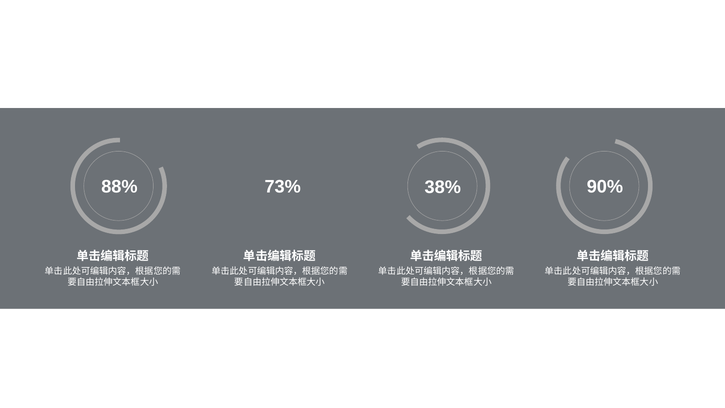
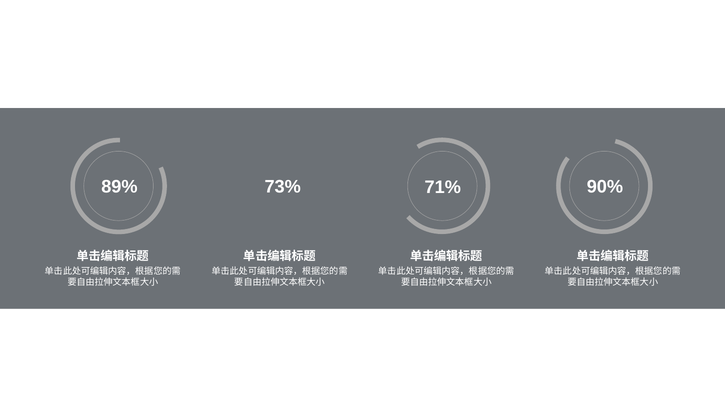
88%: 88% -> 89%
38%: 38% -> 71%
